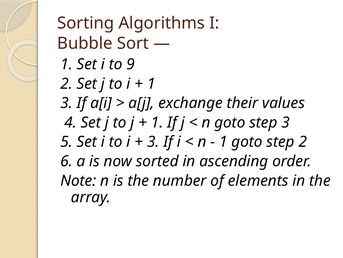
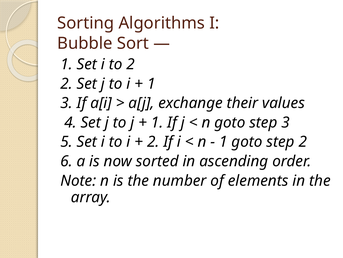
to 9: 9 -> 2
3 at (153, 142): 3 -> 2
